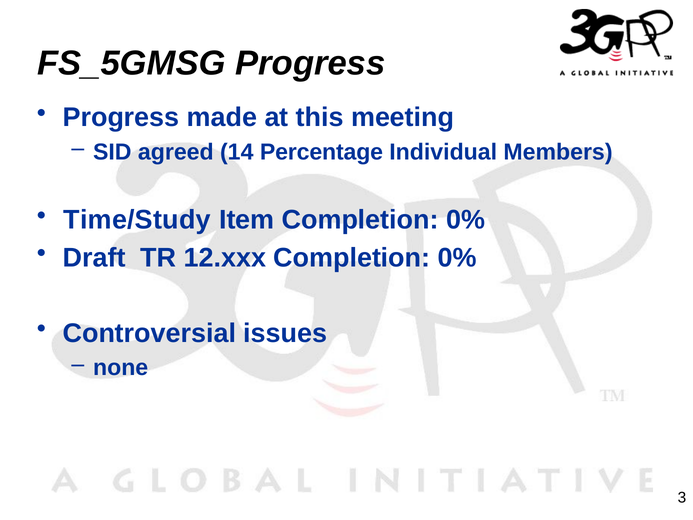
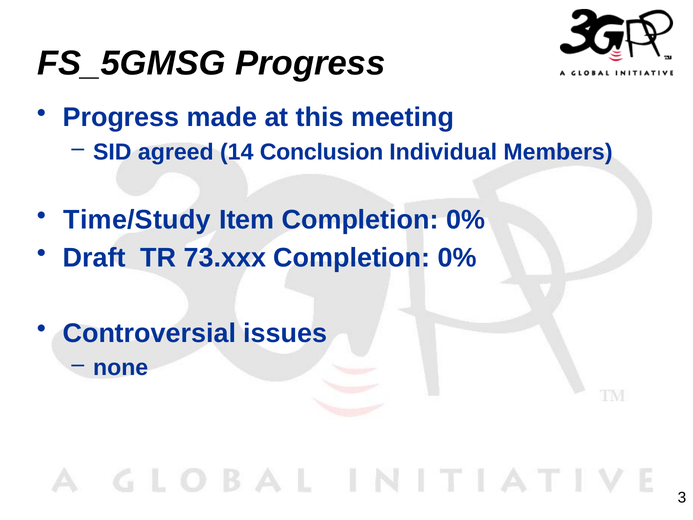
Percentage: Percentage -> Conclusion
12.xxx: 12.xxx -> 73.xxx
